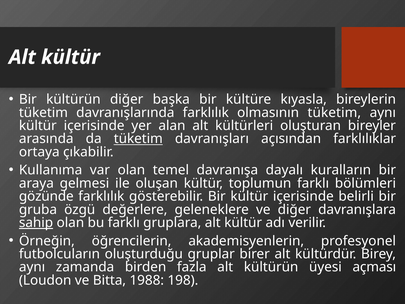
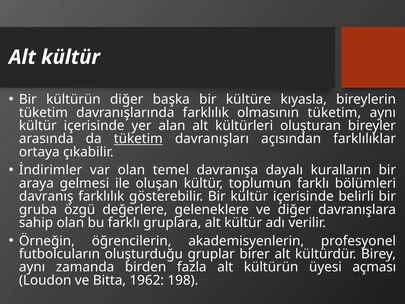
Kullanıma: Kullanıma -> İndirimler
gözünde: gözünde -> davranış
sahip underline: present -> none
1988: 1988 -> 1962
